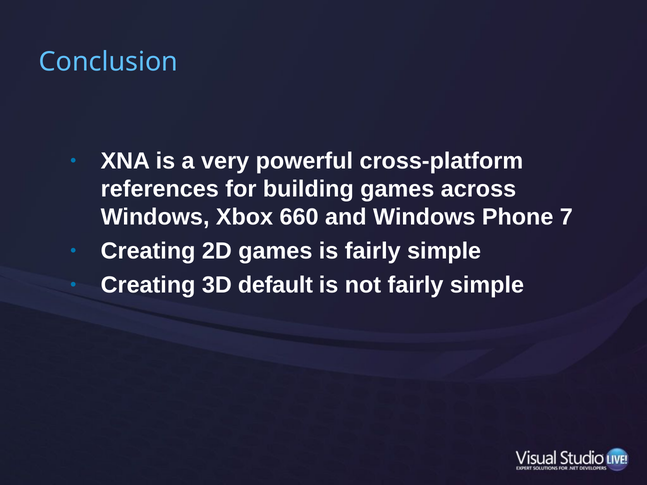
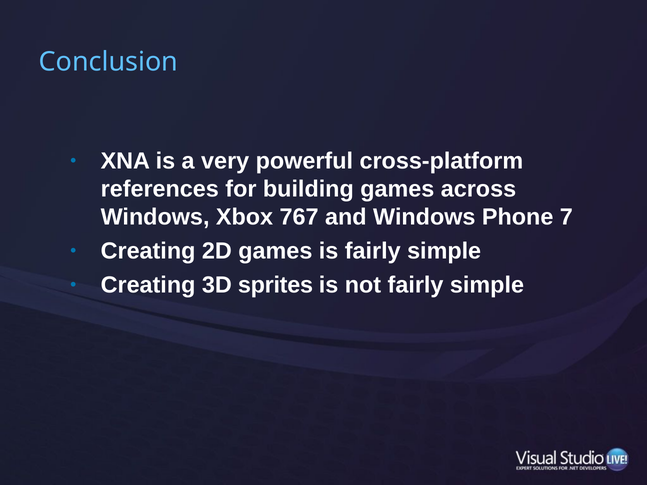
660: 660 -> 767
default: default -> sprites
